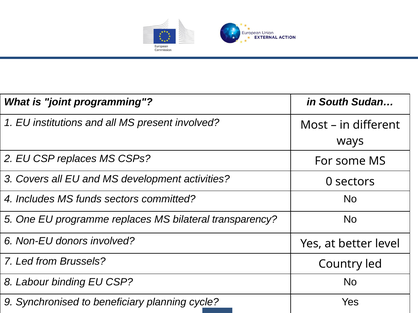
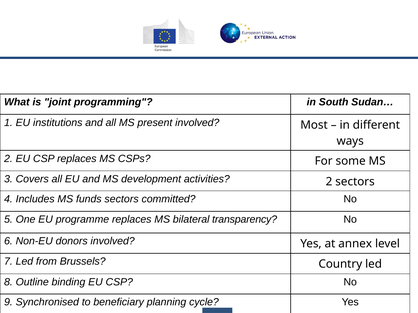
activities 0: 0 -> 2
better: better -> annex
Labour: Labour -> Outline
